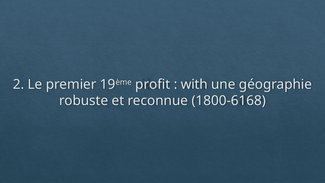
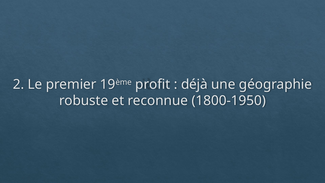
with: with -> déjà
1800-6168: 1800-6168 -> 1800-1950
